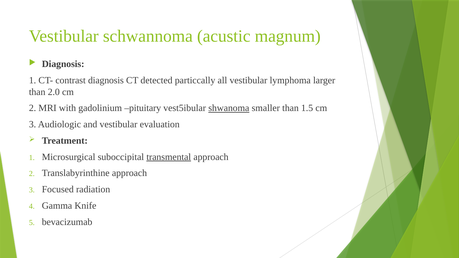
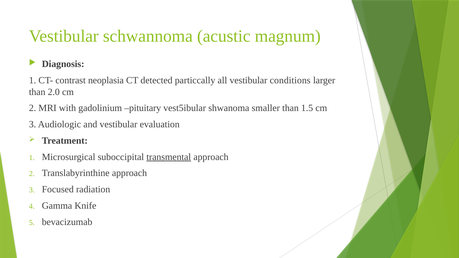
contrast diagnosis: diagnosis -> neoplasia
lymphoma: lymphoma -> conditions
shwanoma underline: present -> none
